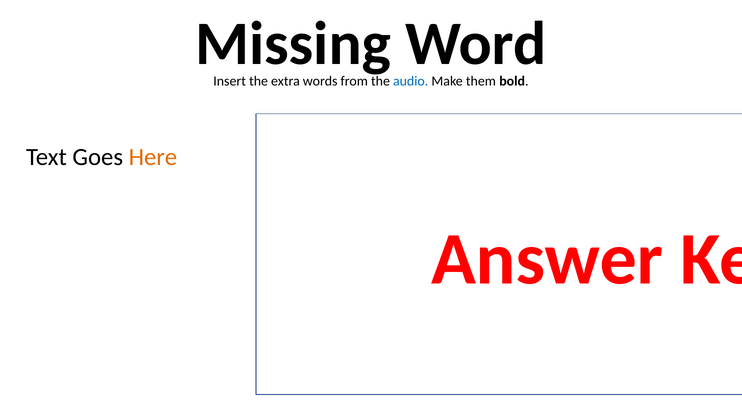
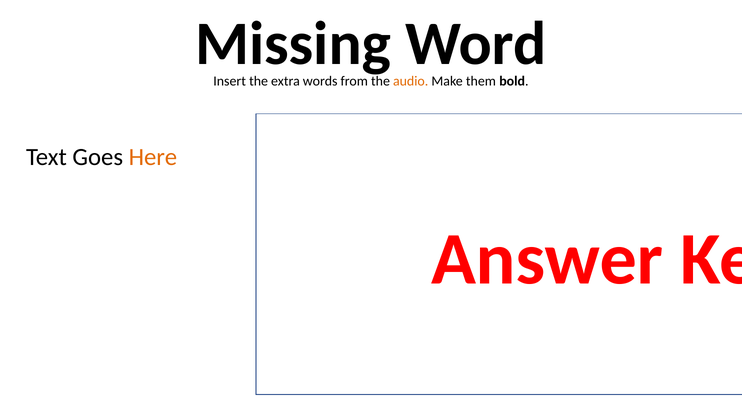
audio colour: blue -> orange
